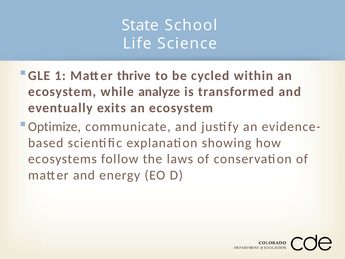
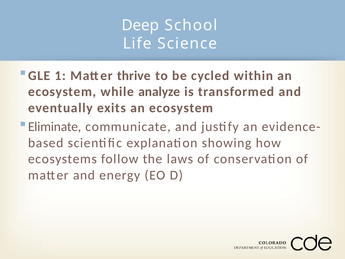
State: State -> Deep
Optimize: Optimize -> Eliminate
